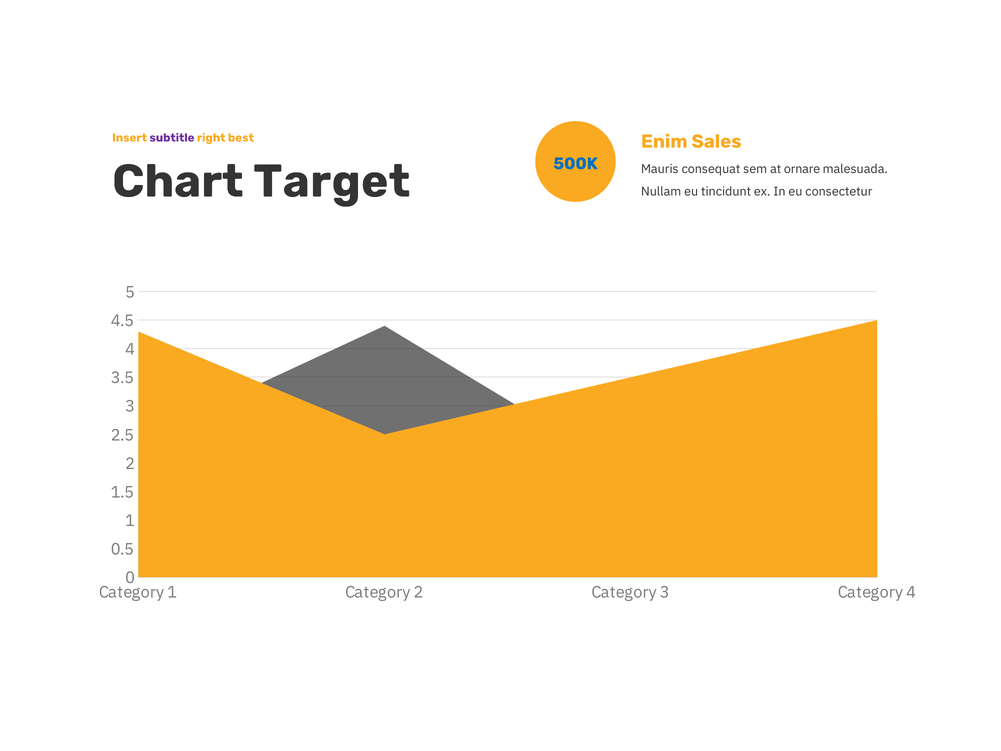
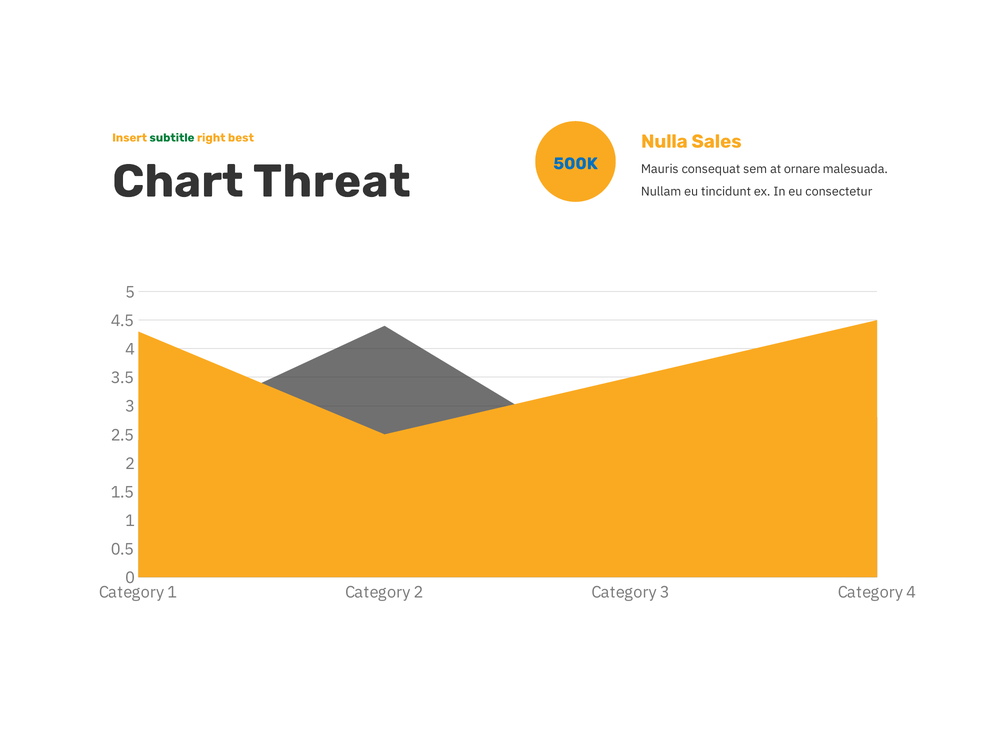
subtitle colour: purple -> green
Enim: Enim -> Nulla
Target: Target -> Threat
